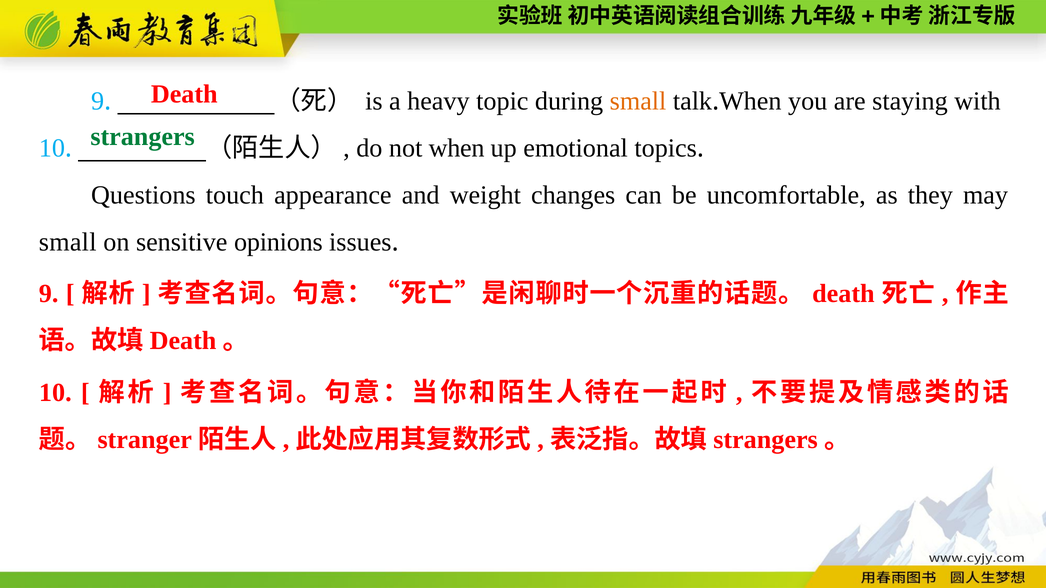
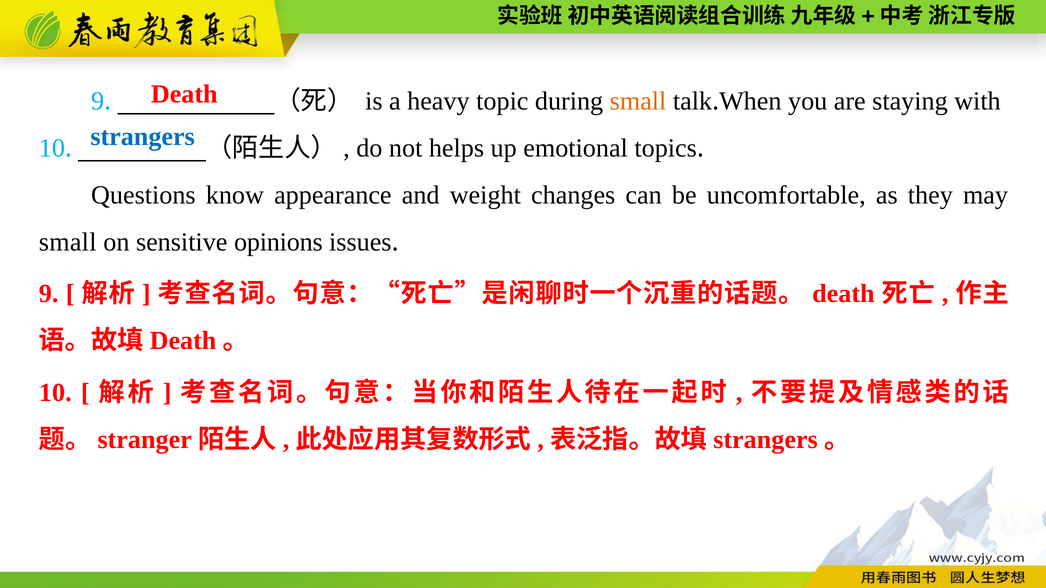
strangers colour: green -> blue
not when: when -> helps
touch: touch -> know
